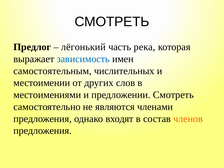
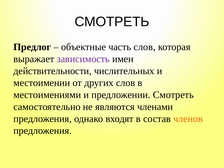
лёгонький: лёгонький -> объектные
часть река: река -> слов
зависимость colour: blue -> purple
самостоятельным: самостоятельным -> действительности
